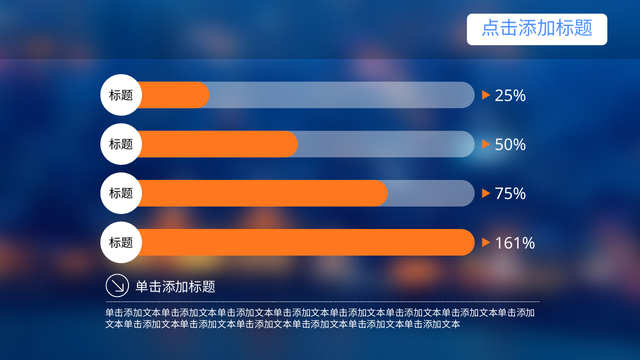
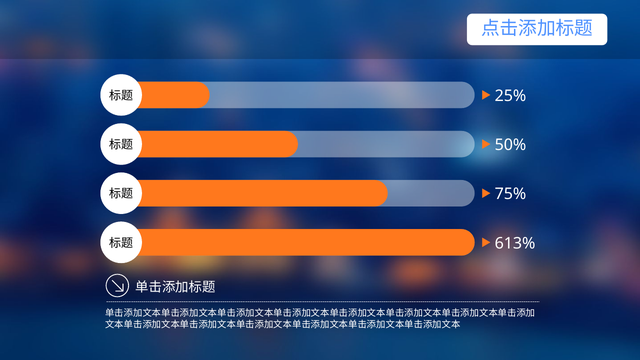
161%: 161% -> 613%
